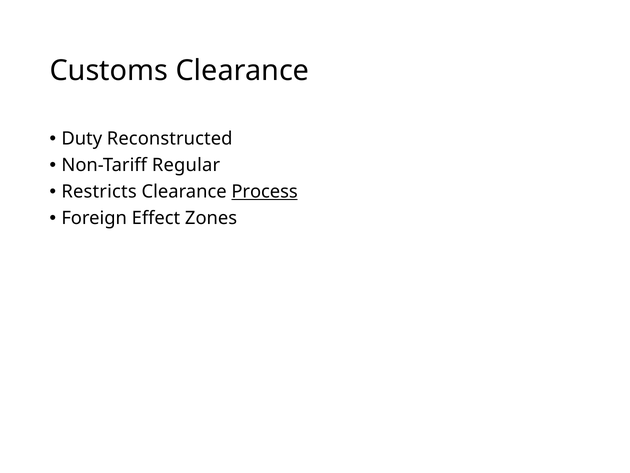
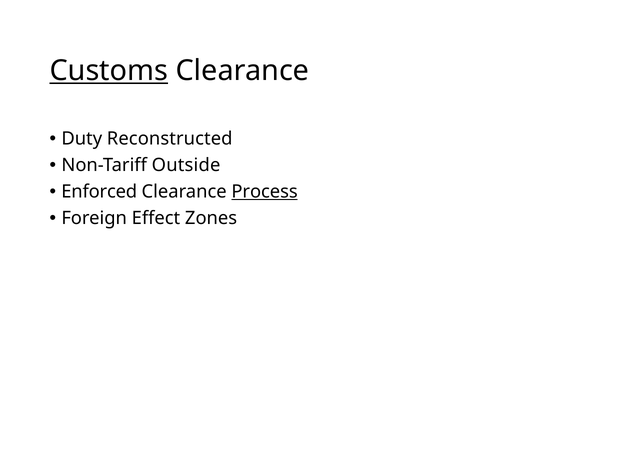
Customs underline: none -> present
Regular: Regular -> Outside
Restricts: Restricts -> Enforced
